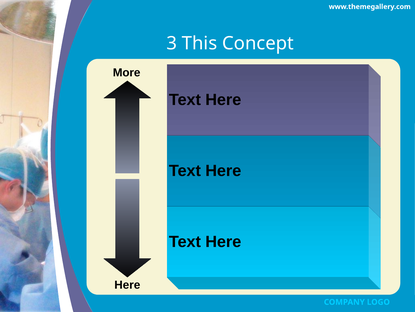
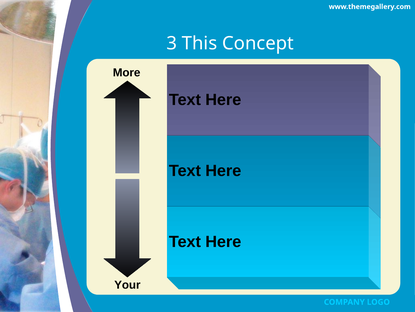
Here at (127, 284): Here -> Your
